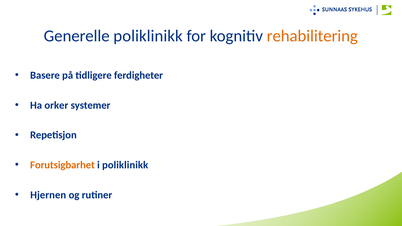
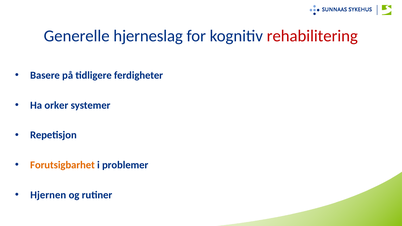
Generelle poliklinikk: poliklinikk -> hjerneslag
rehabilitering colour: orange -> red
i poliklinikk: poliklinikk -> problemer
